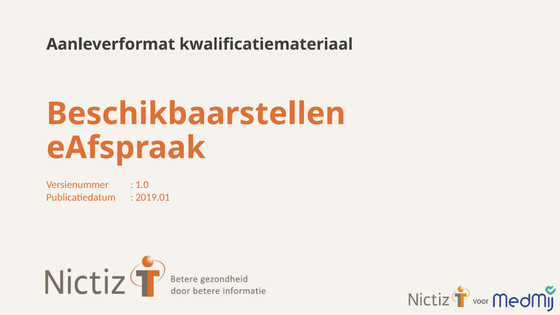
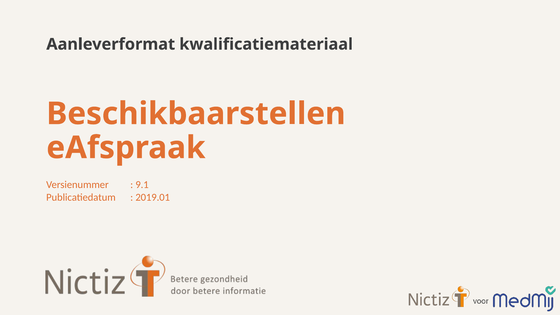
1.0: 1.0 -> 9.1
